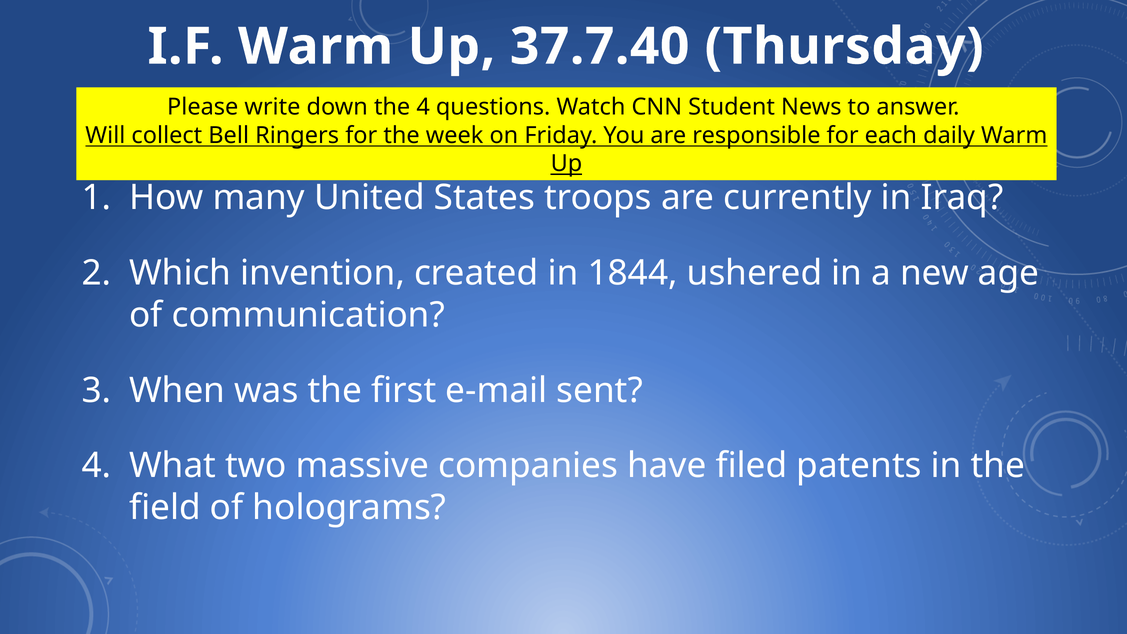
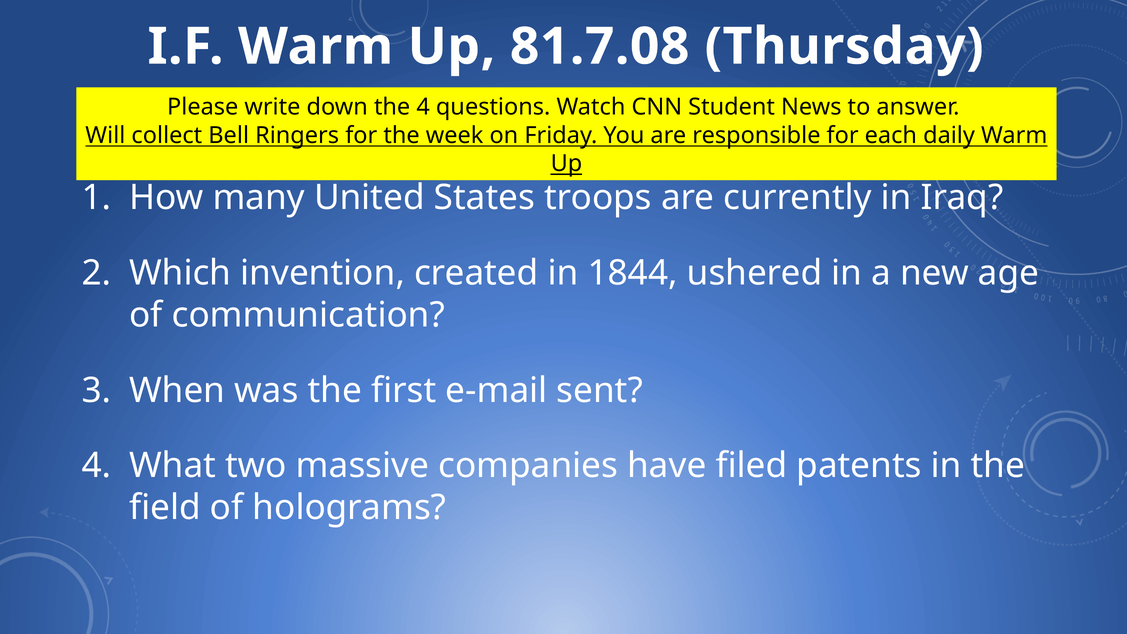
37.7.40: 37.7.40 -> 81.7.08
